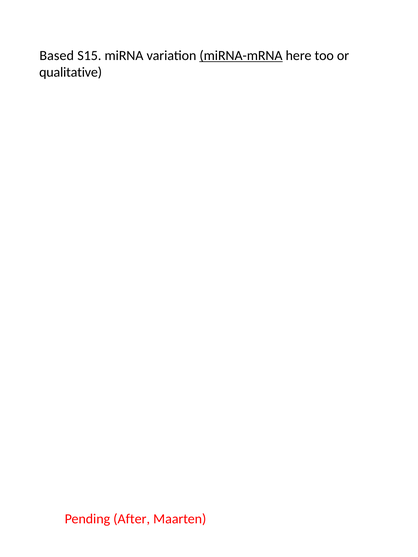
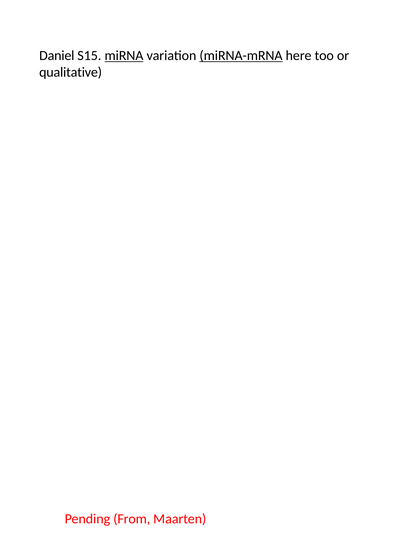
Based: Based -> Daniel
miRNA underline: none -> present
After: After -> From
